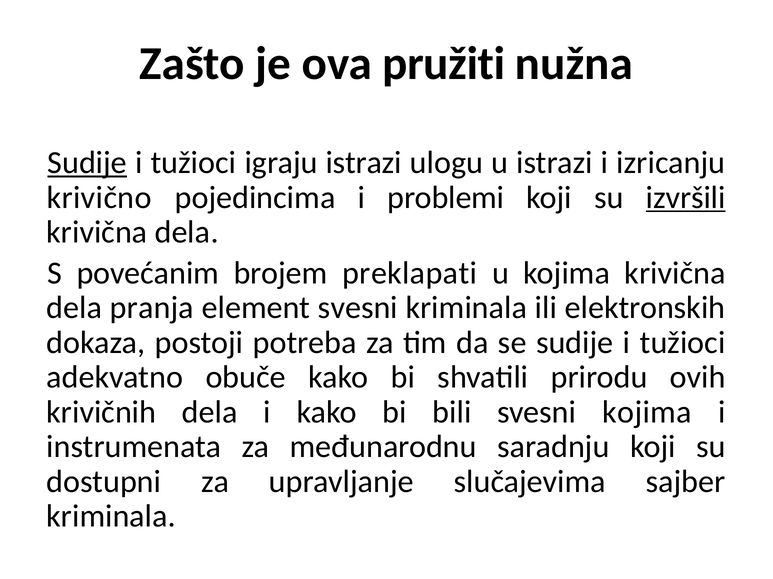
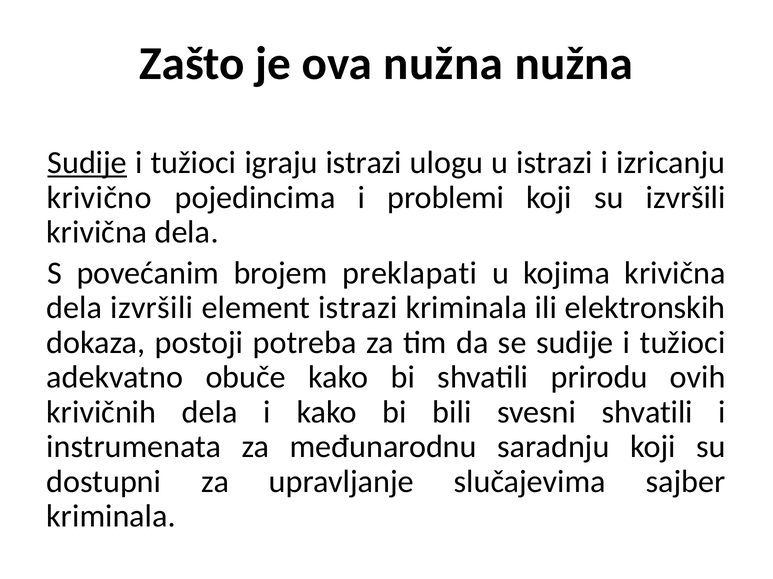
ova pružiti: pružiti -> nužna
izvršili at (686, 198) underline: present -> none
dela pranja: pranja -> izvršili
element svesni: svesni -> istrazi
svesni kojima: kojima -> shvatili
